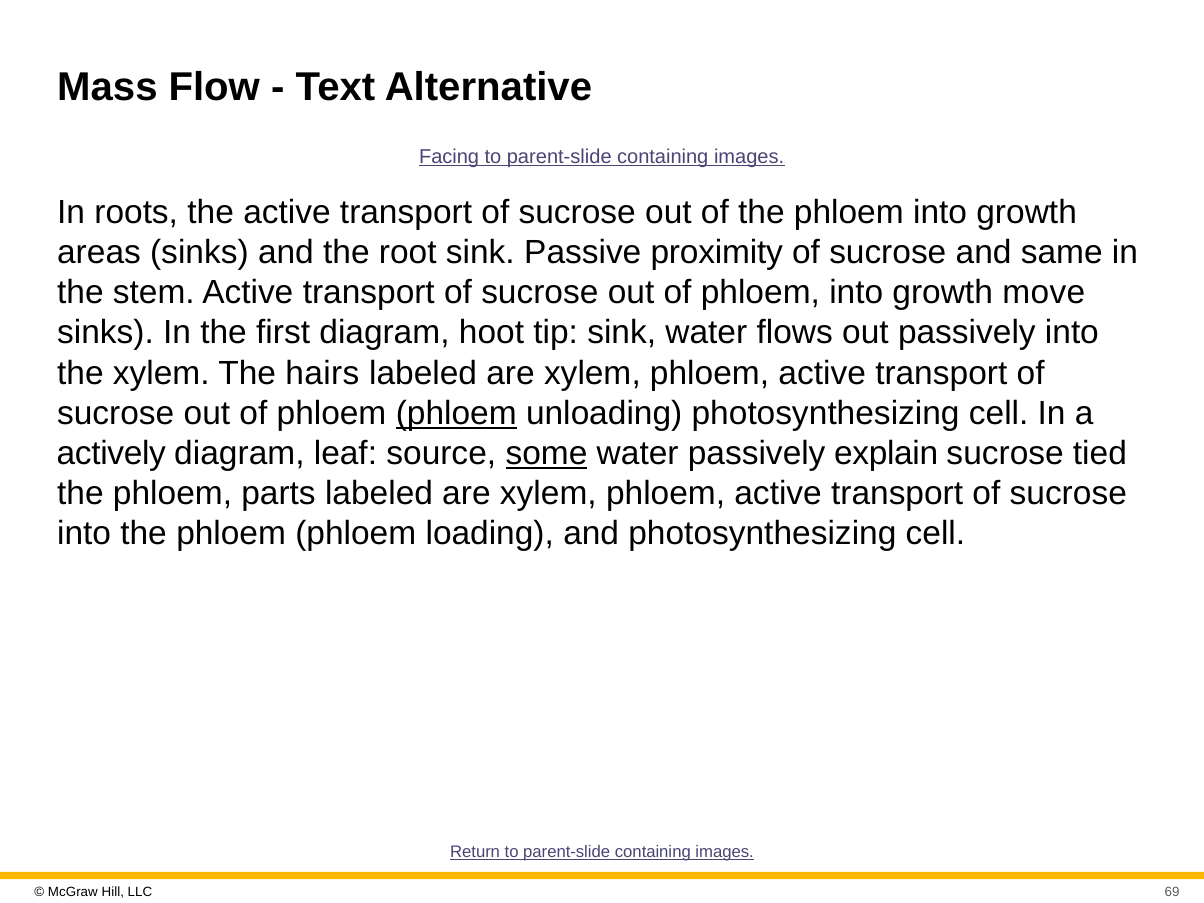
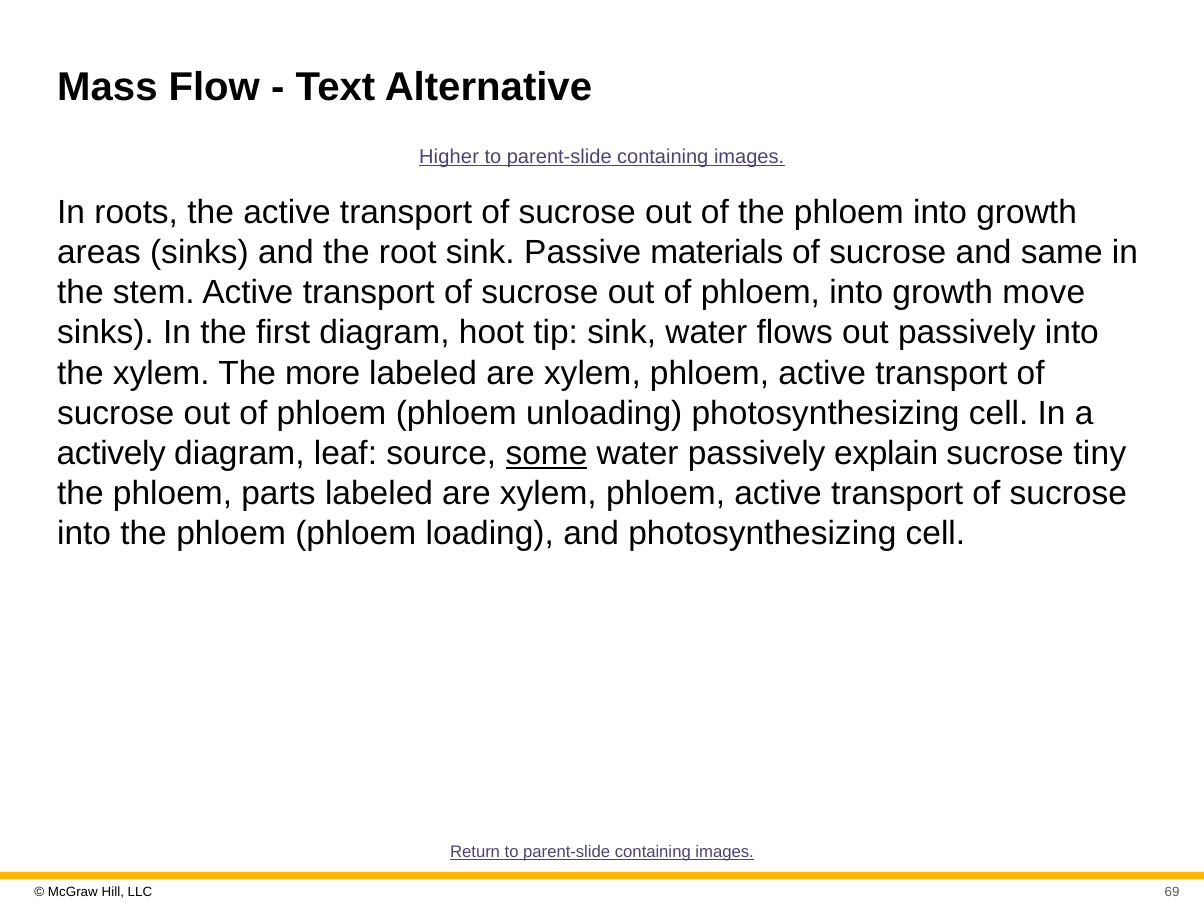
Facing: Facing -> Higher
proximity: proximity -> materials
hairs: hairs -> more
phloem at (456, 413) underline: present -> none
tied: tied -> tiny
